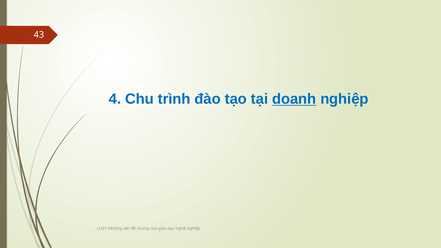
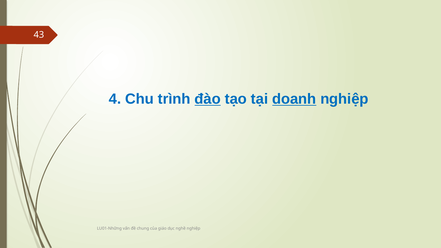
đào underline: none -> present
